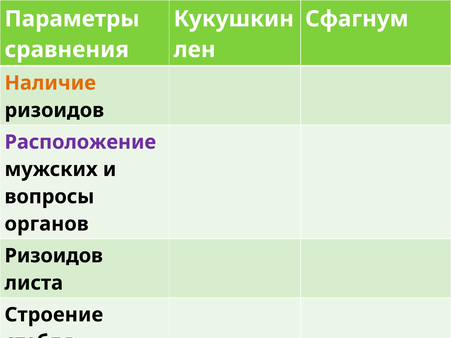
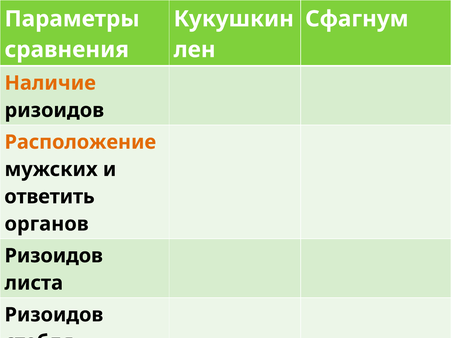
Расположение colour: purple -> orange
вопросы: вопросы -> ответить
Строение at (54, 315): Строение -> Ризоидов
